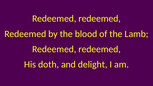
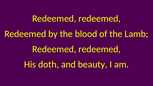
delight: delight -> beauty
